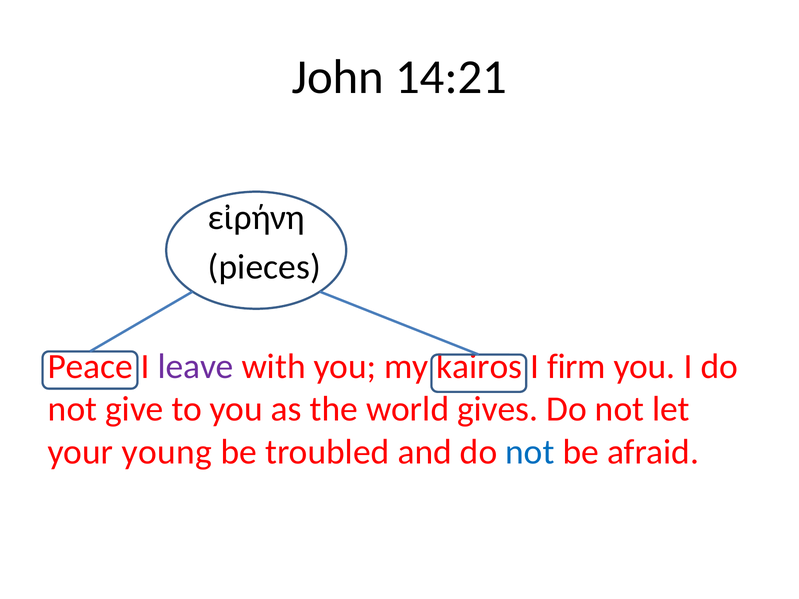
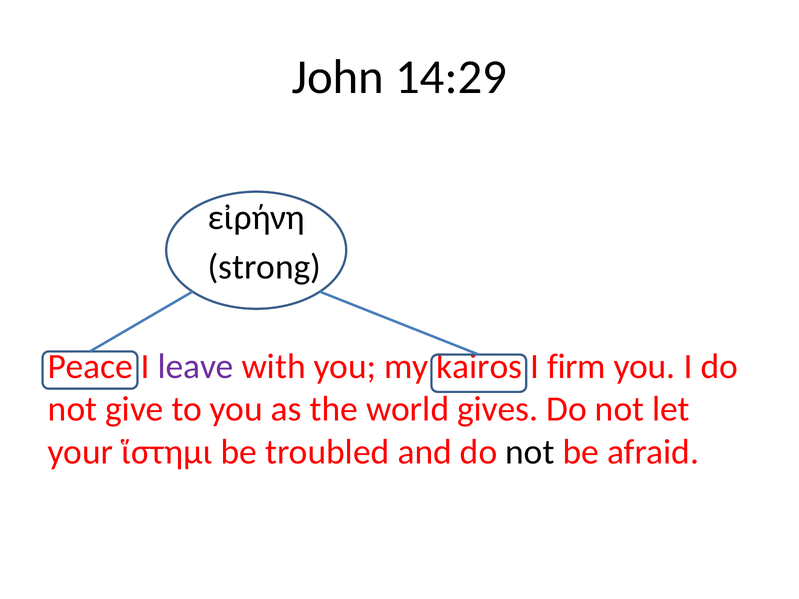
14:21: 14:21 -> 14:29
pieces: pieces -> strong
young: young -> ἵστημι
not at (530, 452) colour: blue -> black
